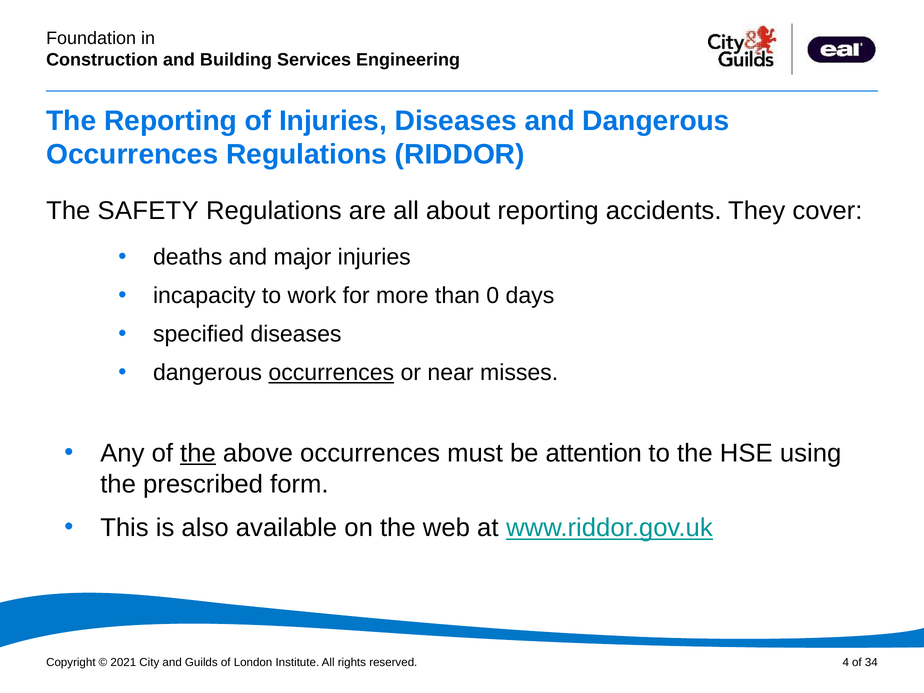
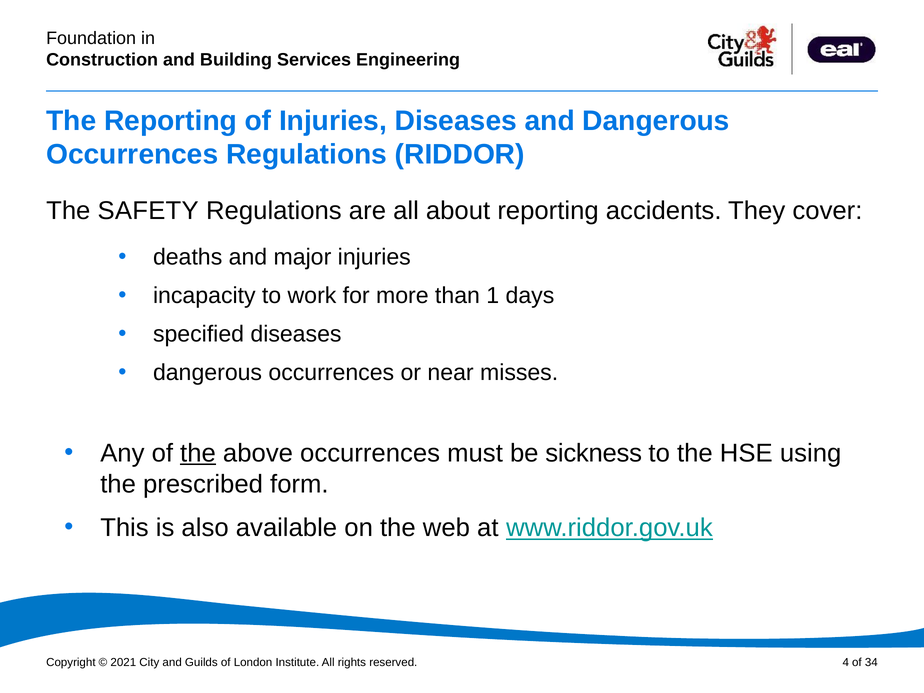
0: 0 -> 1
occurrences at (331, 373) underline: present -> none
attention: attention -> sickness
